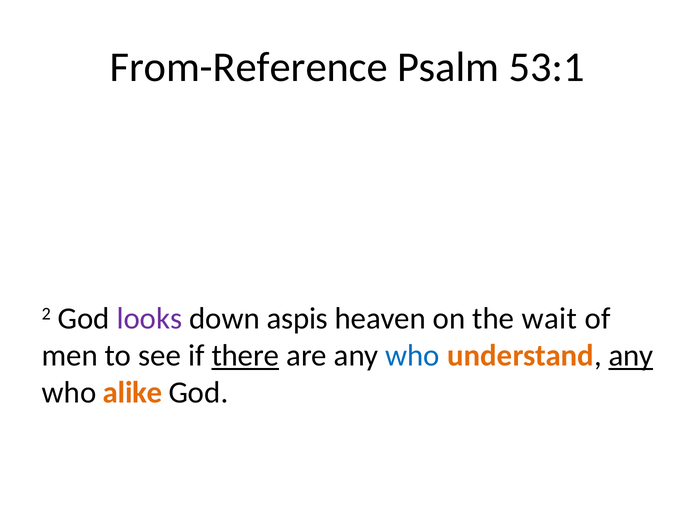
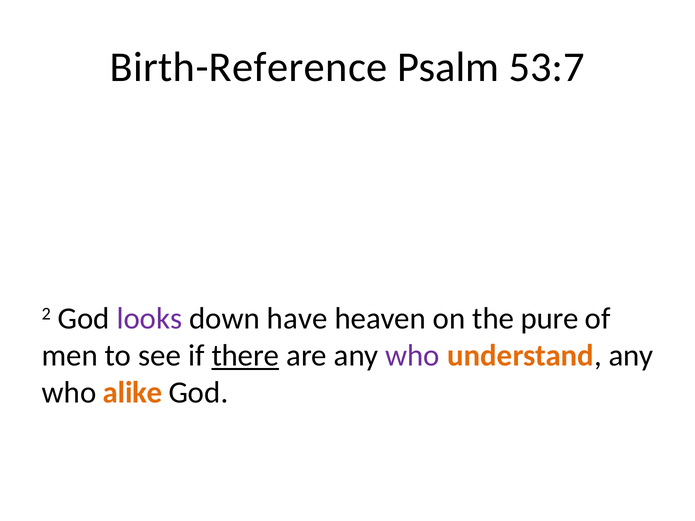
From-Reference: From-Reference -> Birth-Reference
53:1: 53:1 -> 53:7
aspis: aspis -> have
wait: wait -> pure
who at (412, 356) colour: blue -> purple
any at (631, 356) underline: present -> none
